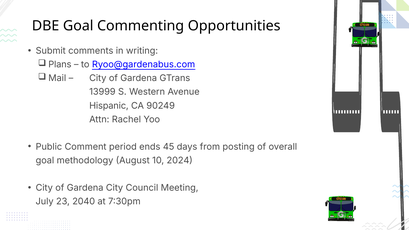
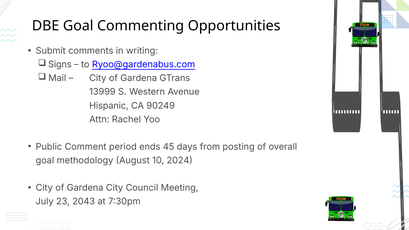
Plans: Plans -> Signs
2040: 2040 -> 2043
